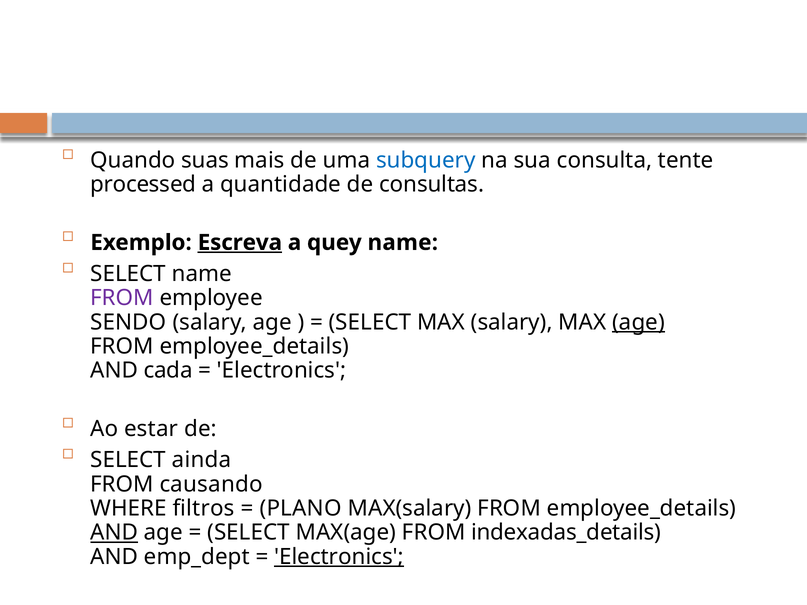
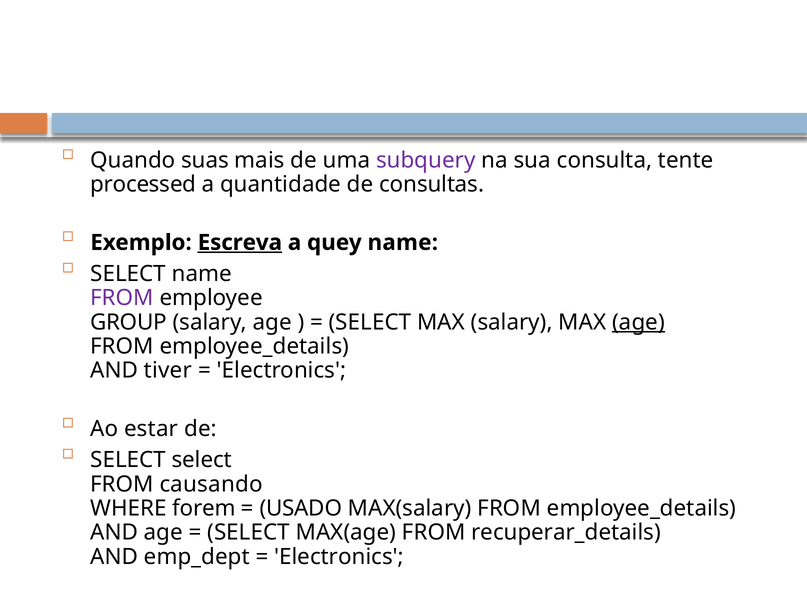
subquery colour: blue -> purple
SENDO: SENDO -> GROUP
cada: cada -> tiver
SELECT ainda: ainda -> select
filtros: filtros -> forem
PLANO: PLANO -> USADO
AND at (114, 533) underline: present -> none
indexadas_details: indexadas_details -> recuperar_details
Electronics at (339, 557) underline: present -> none
